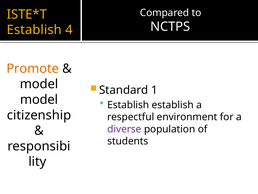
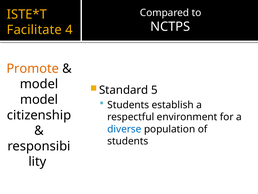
Establish at (34, 30): Establish -> Facilitate
1: 1 -> 5
Establish at (128, 105): Establish -> Students
diverse colour: purple -> blue
